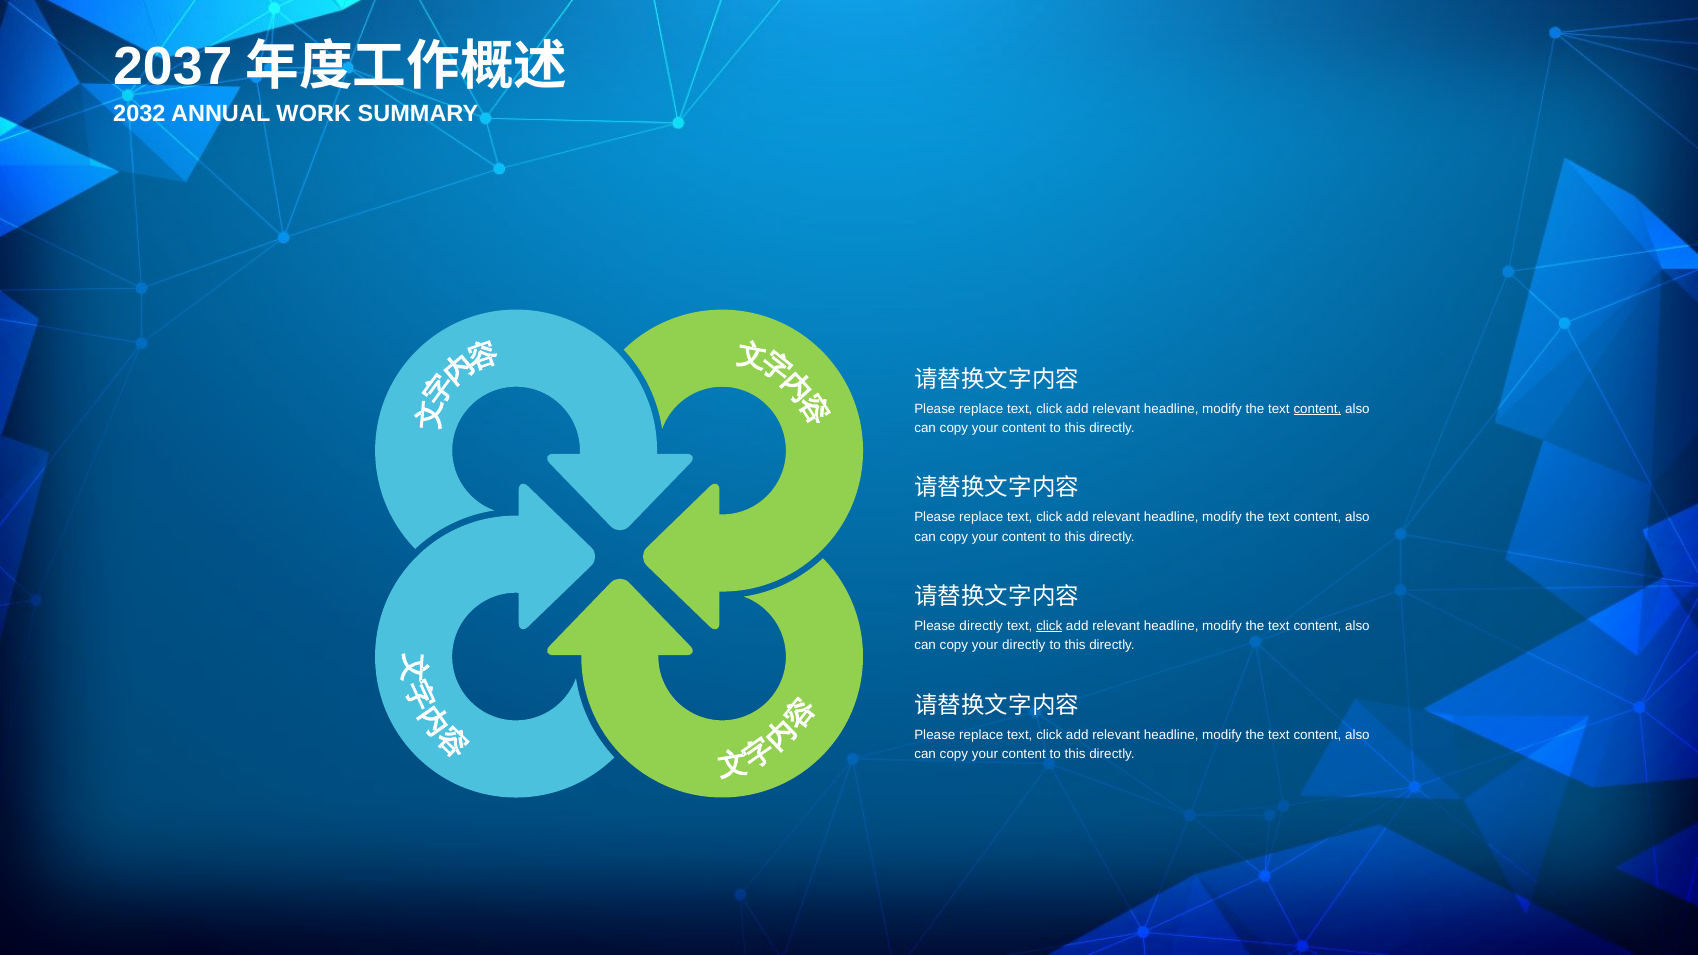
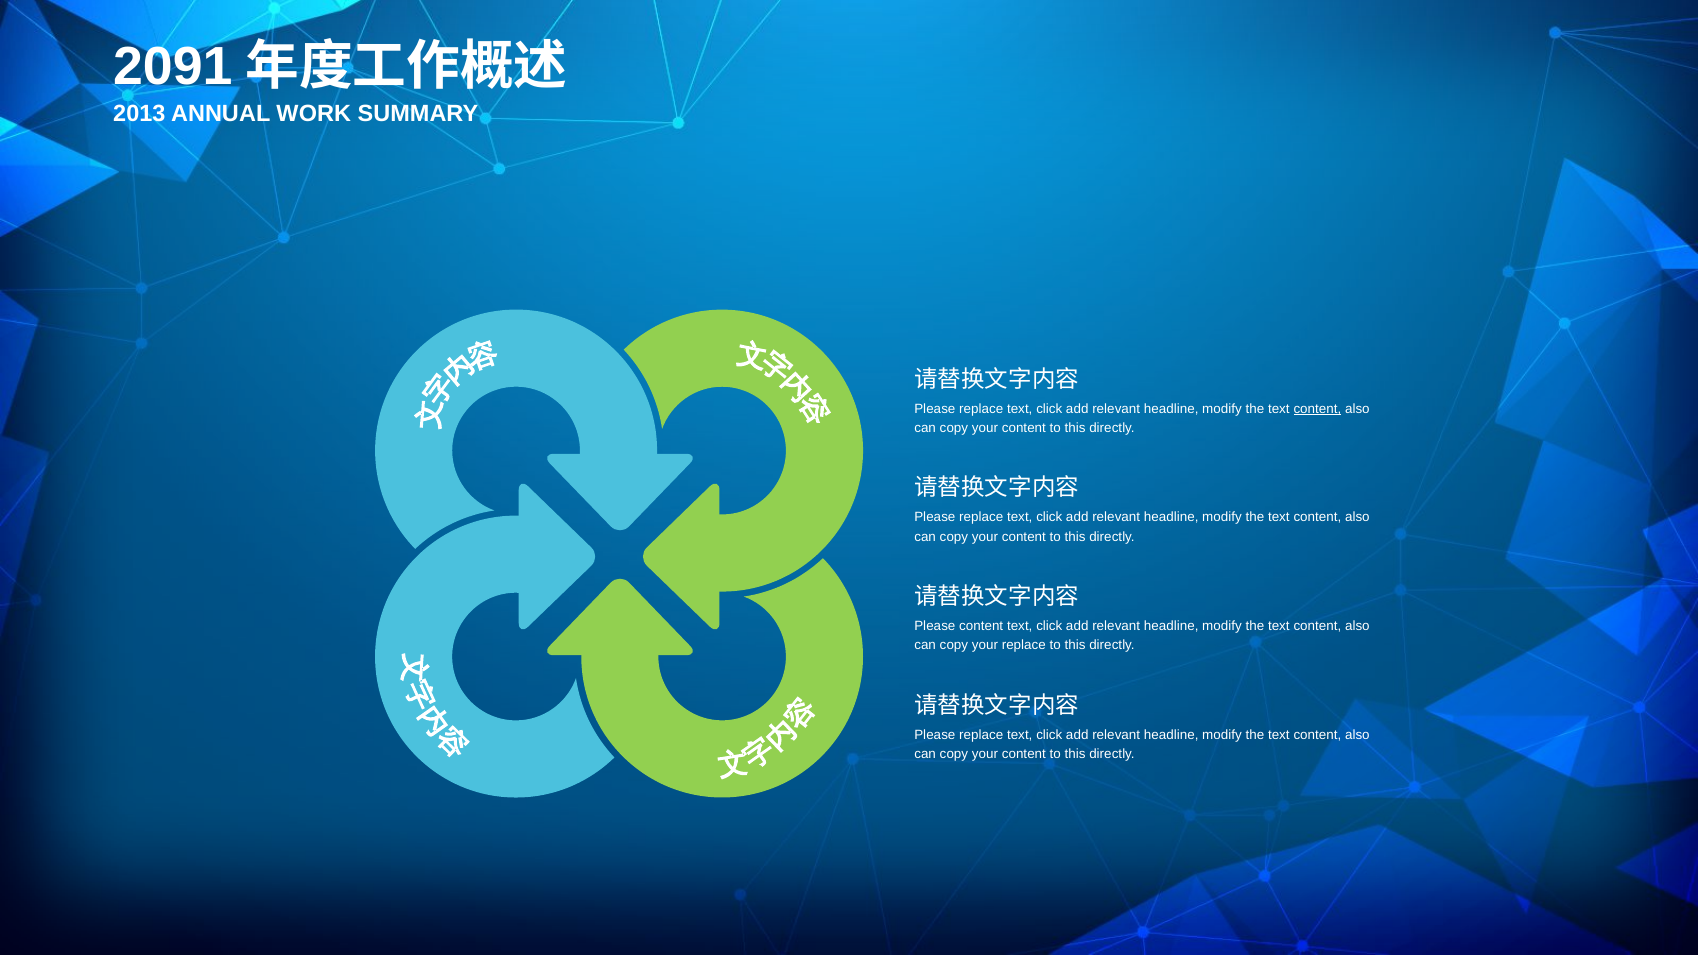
2037: 2037 -> 2091
2032: 2032 -> 2013
Please directly: directly -> content
click at (1049, 626) underline: present -> none
your directly: directly -> replace
